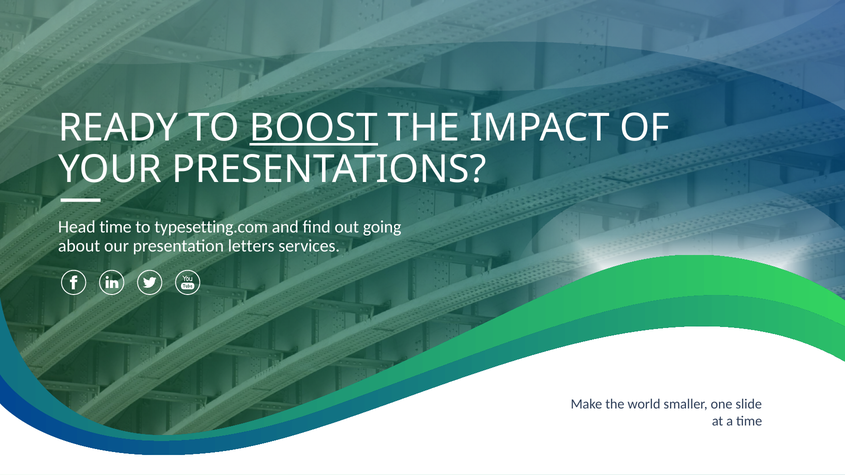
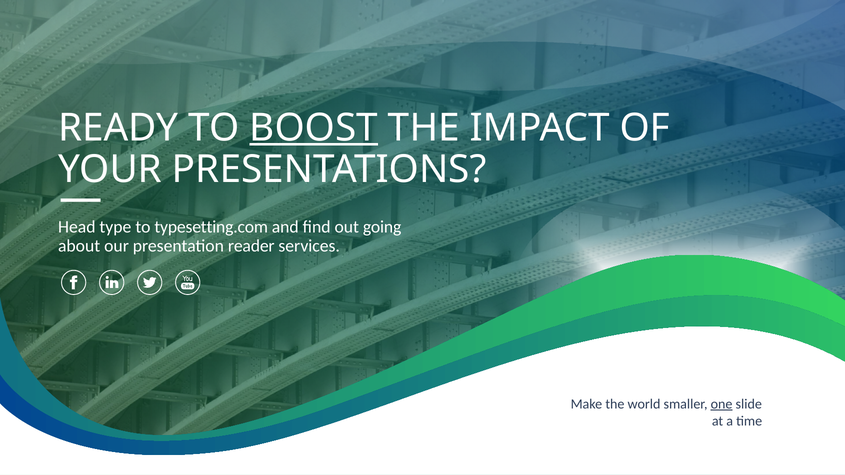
Head time: time -> type
letters: letters -> reader
one underline: none -> present
